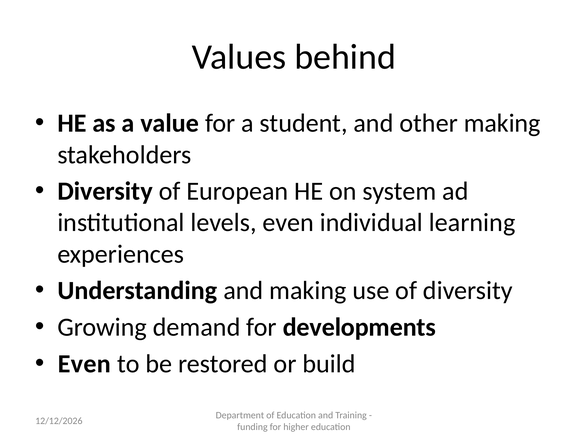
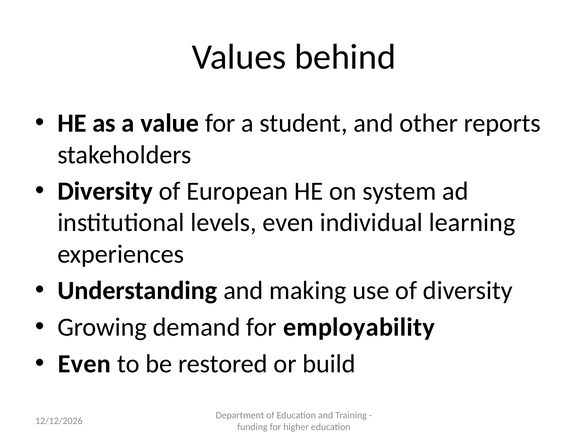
other making: making -> reports
developments: developments -> employability
